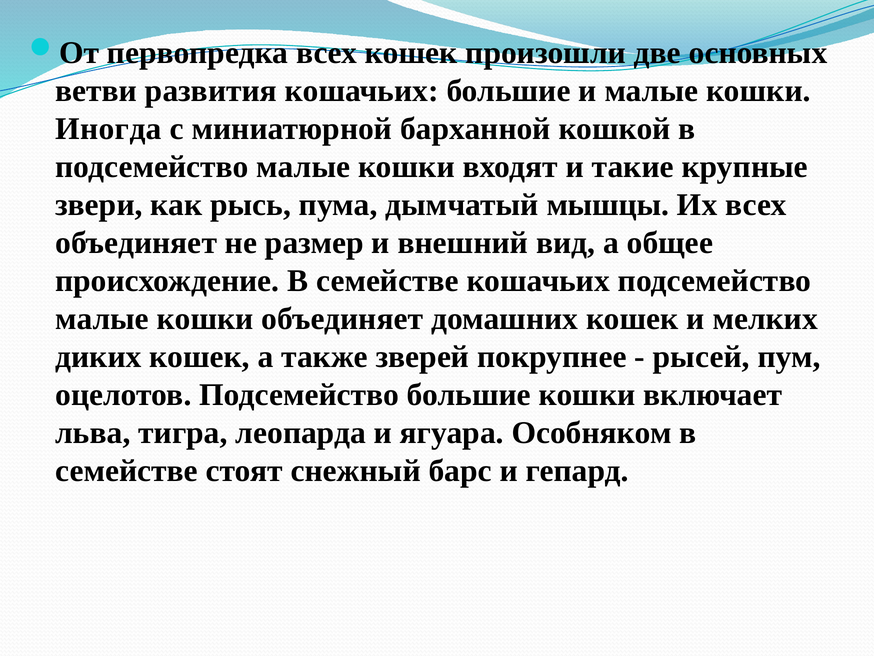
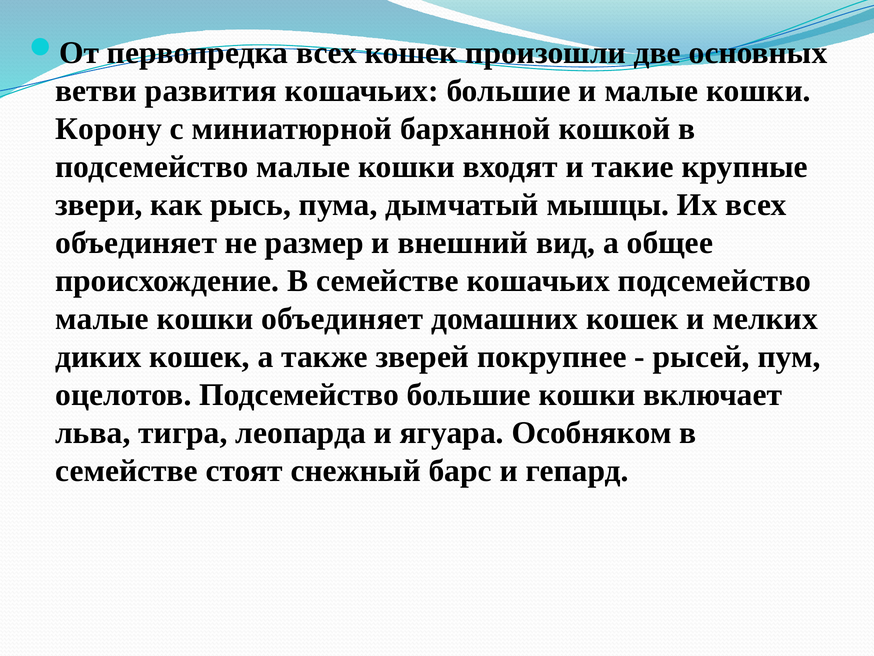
Иногда: Иногда -> Корону
